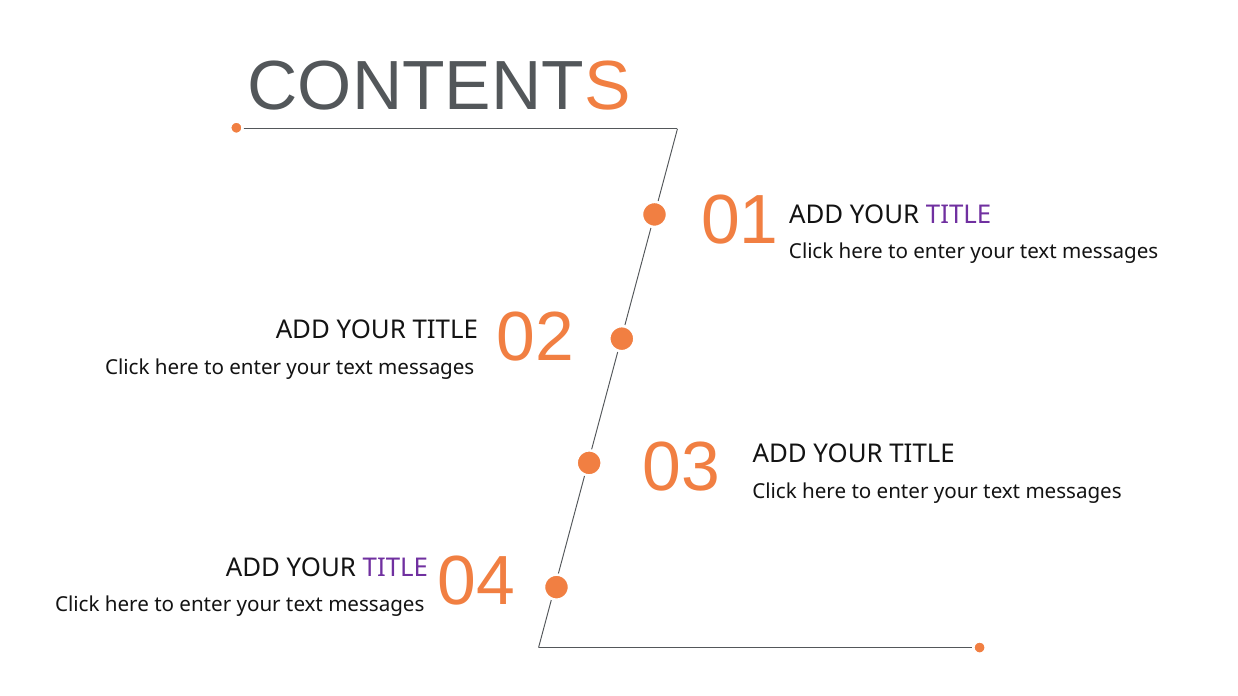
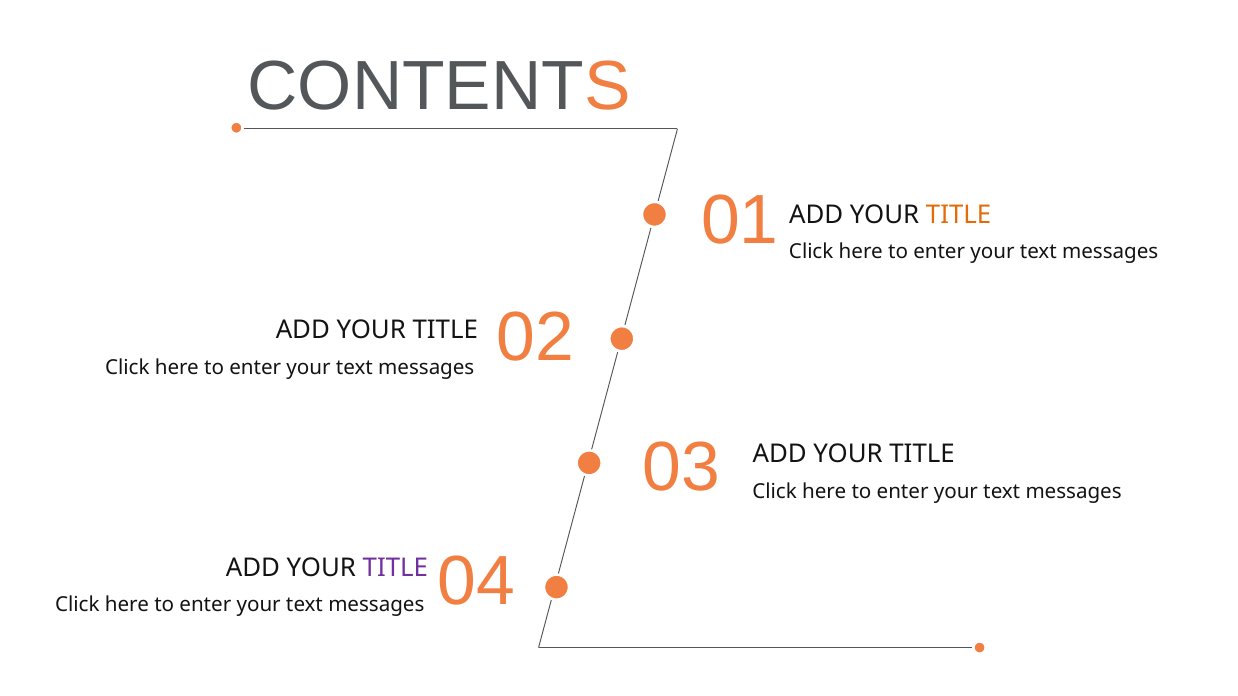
TITLE at (959, 215) colour: purple -> orange
